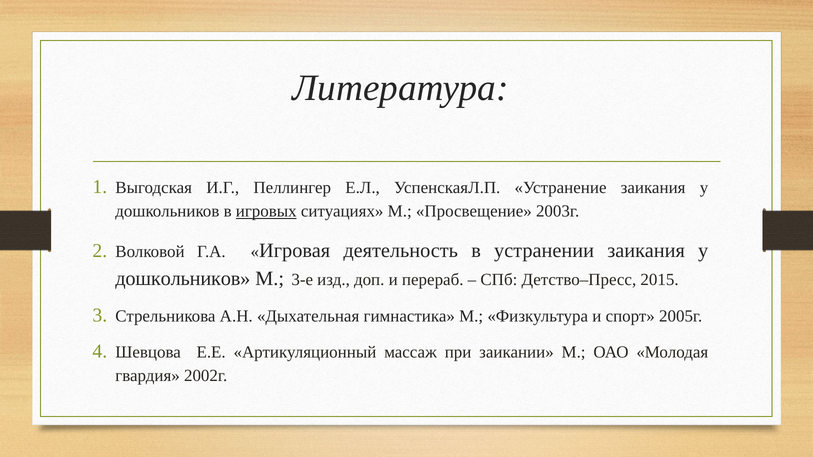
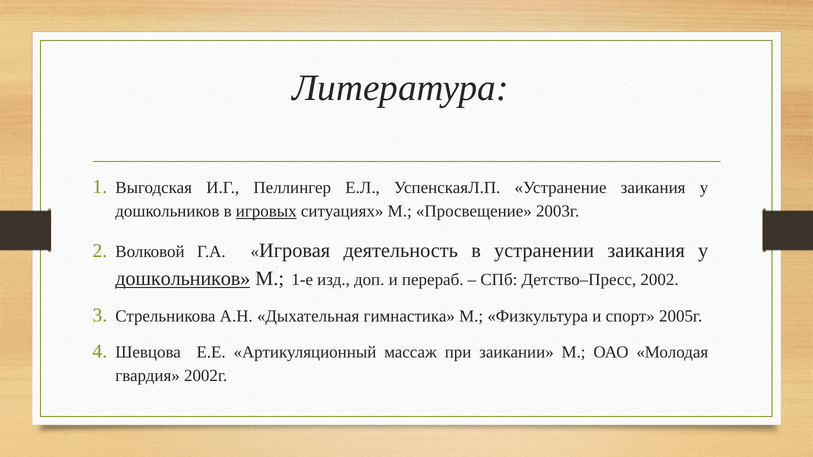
дошкольников at (183, 279) underline: none -> present
3-е: 3-е -> 1-е
2015: 2015 -> 2002
